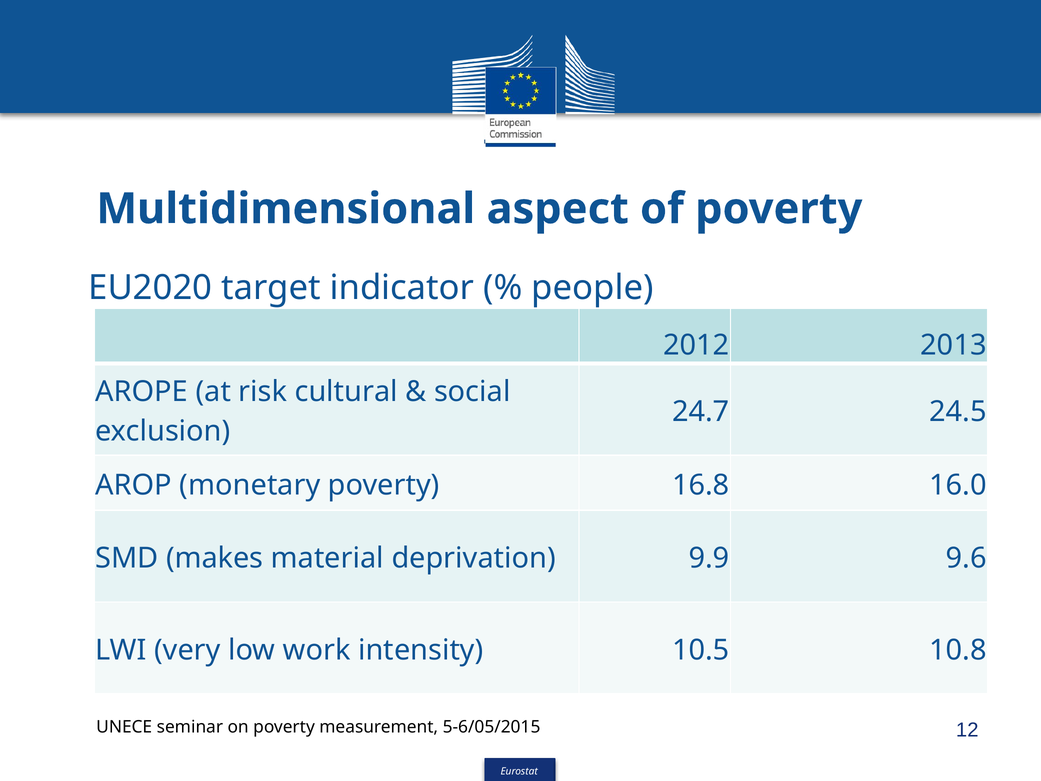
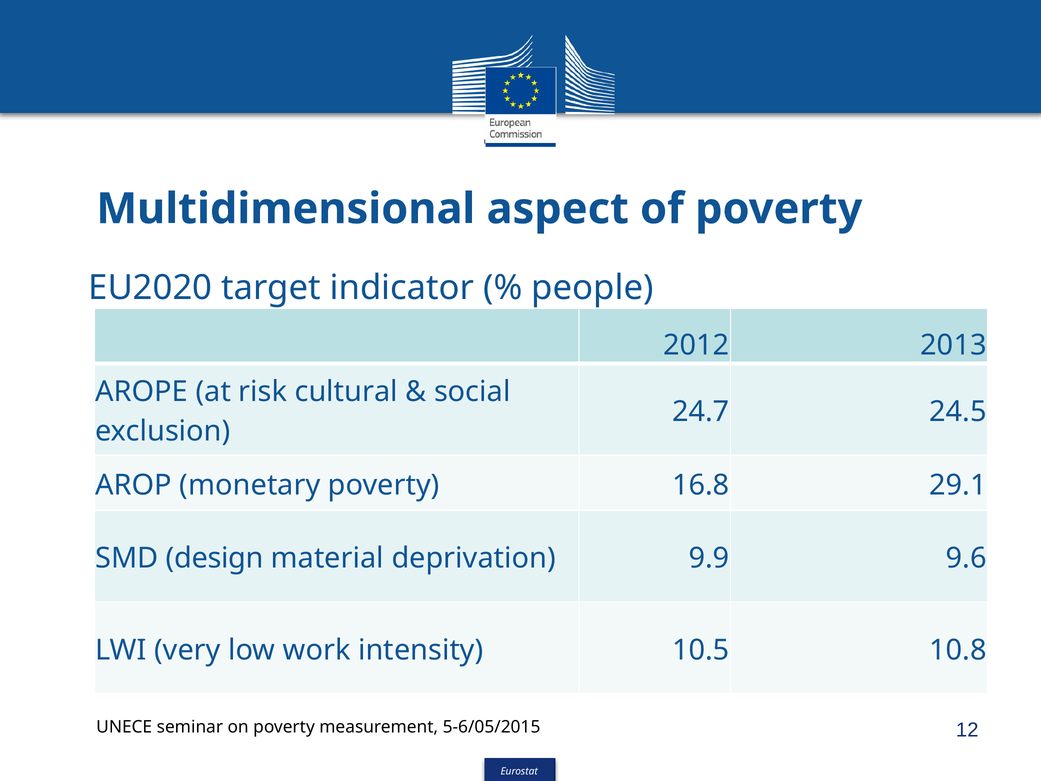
16.0: 16.0 -> 29.1
makes: makes -> design
